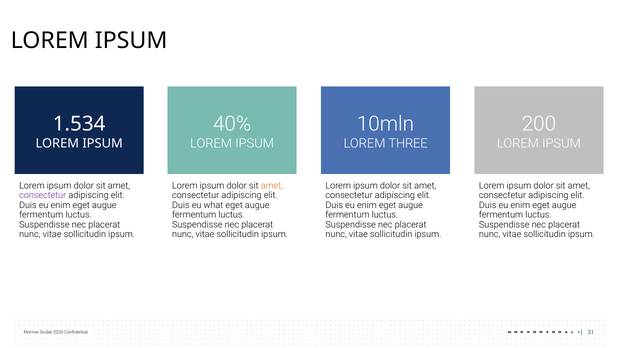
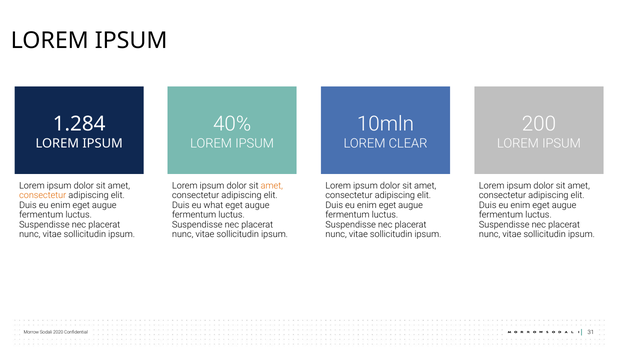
1.534: 1.534 -> 1.284
THREE: THREE -> CLEAR
consectetur at (43, 195) colour: purple -> orange
